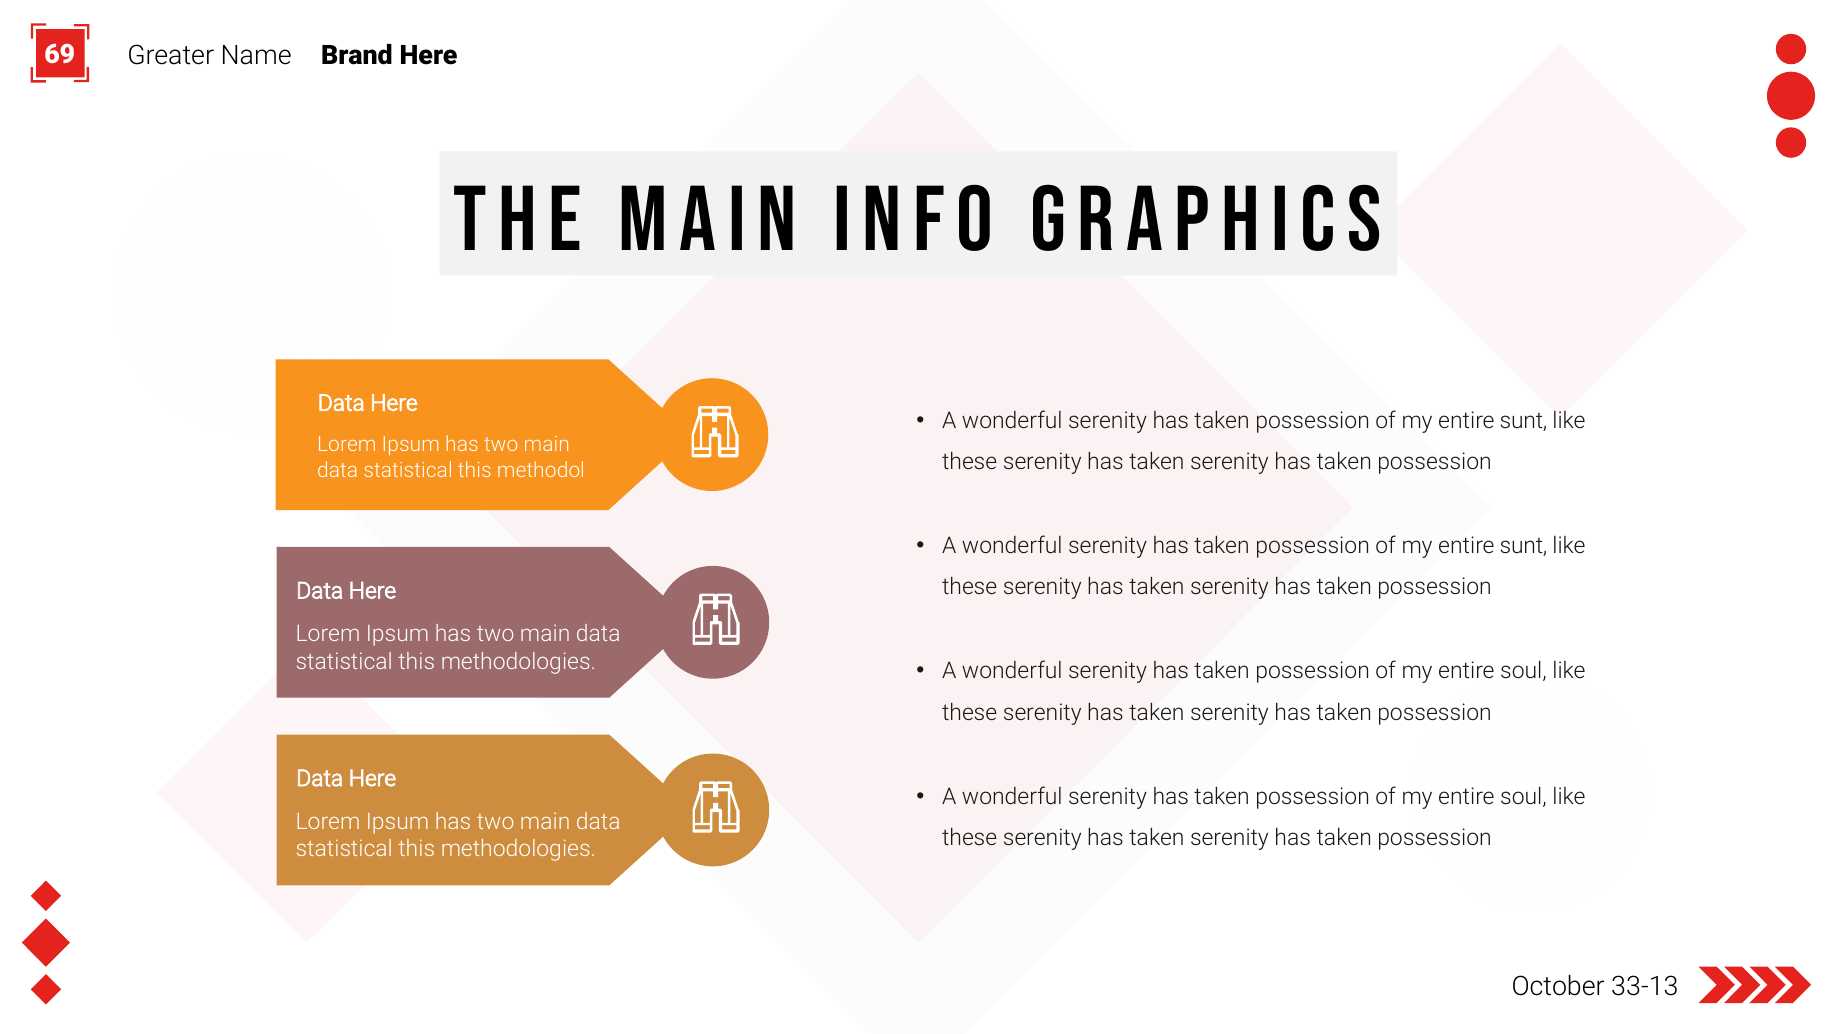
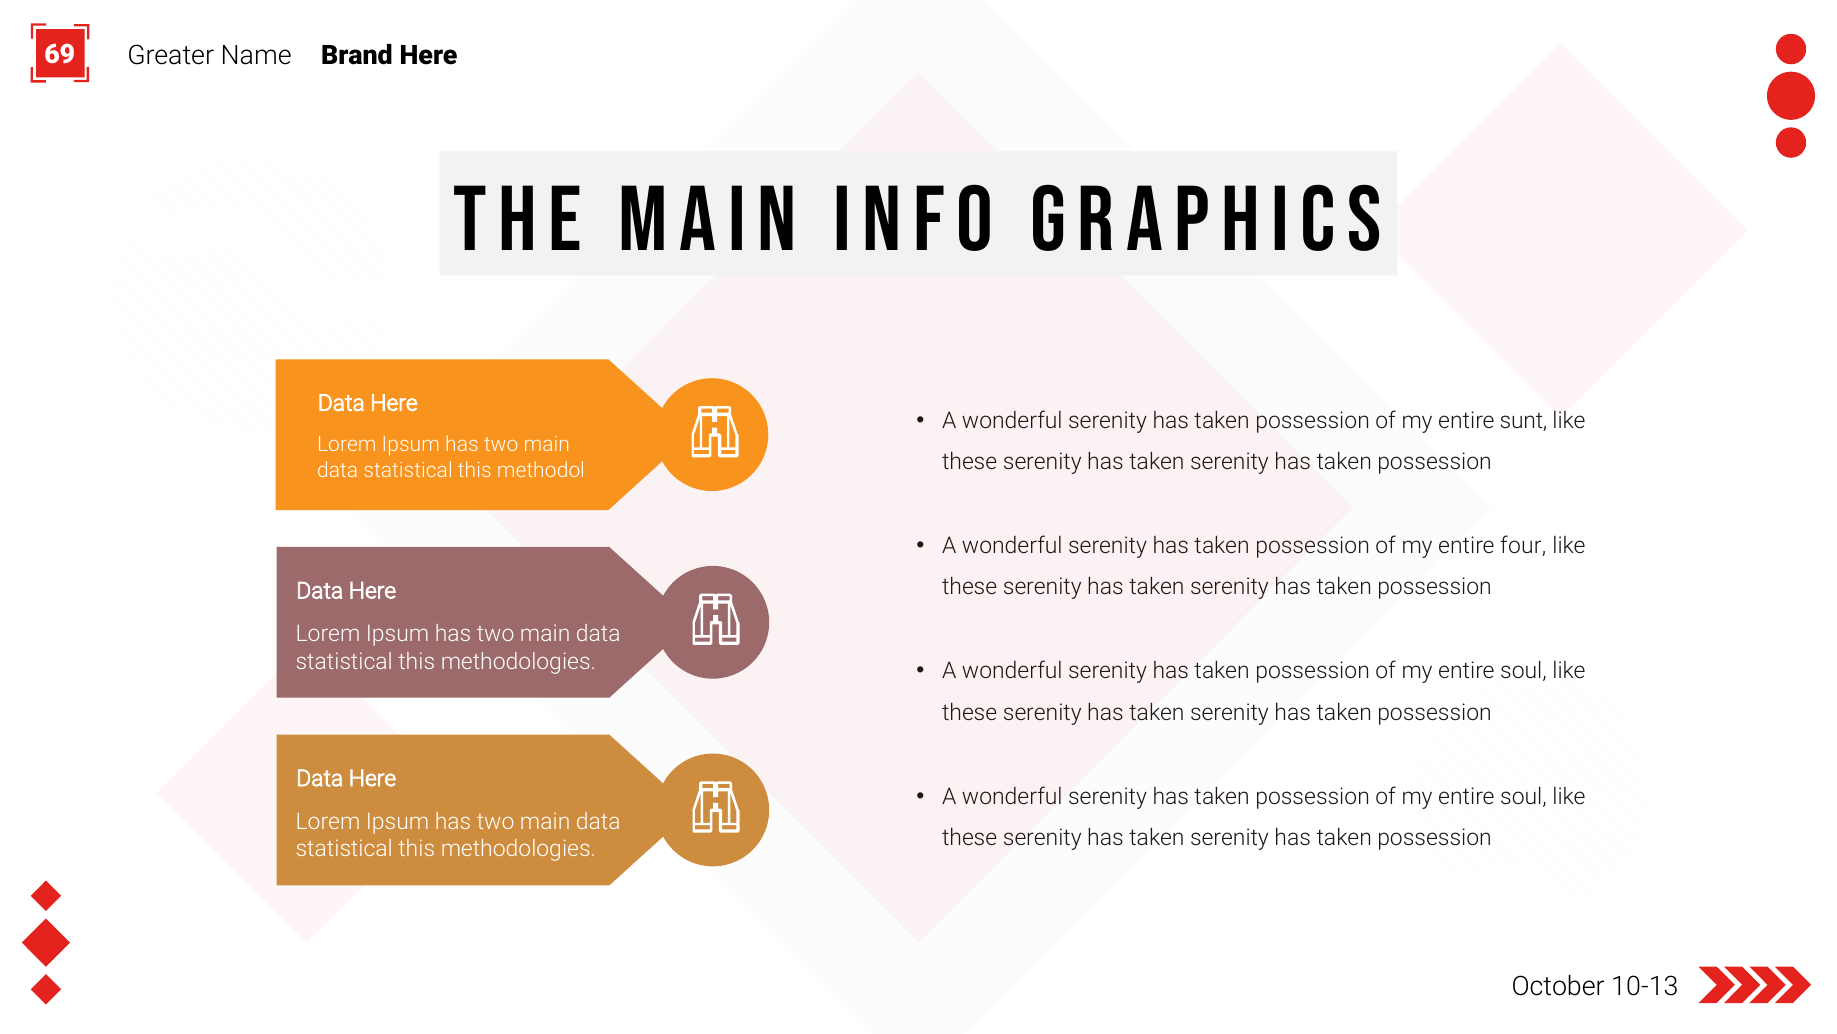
sunt at (1523, 546): sunt -> four
33-13: 33-13 -> 10-13
